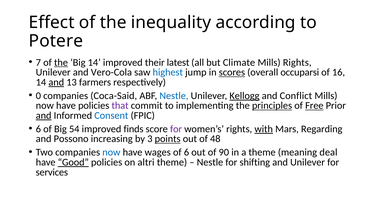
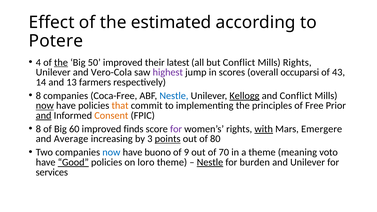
inequality: inequality -> estimated
7: 7 -> 4
Big 14: 14 -> 50
but Climate: Climate -> Conflict
highest colour: blue -> purple
scores underline: present -> none
16: 16 -> 43
and at (56, 82) underline: present -> none
0 at (38, 96): 0 -> 8
Coca-Said: Coca-Said -> Coca-Free
now at (45, 106) underline: none -> present
that colour: purple -> orange
principles underline: present -> none
Free underline: present -> none
Consent colour: blue -> orange
6 at (38, 129): 6 -> 8
54: 54 -> 60
Regarding: Regarding -> Emergere
Possono: Possono -> Average
48: 48 -> 80
wages: wages -> buono
of 6: 6 -> 9
90: 90 -> 70
deal: deal -> voto
altri: altri -> loro
Nestle at (210, 162) underline: none -> present
shifting: shifting -> burden
